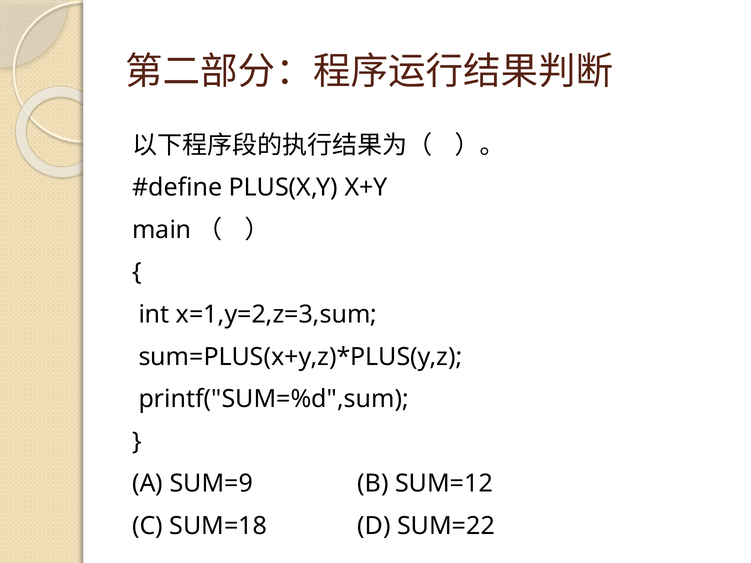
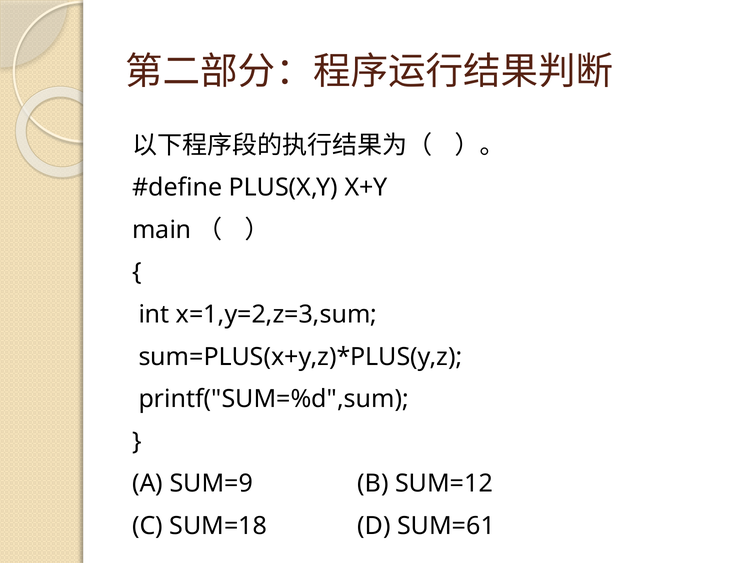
SUM=22: SUM=22 -> SUM=61
